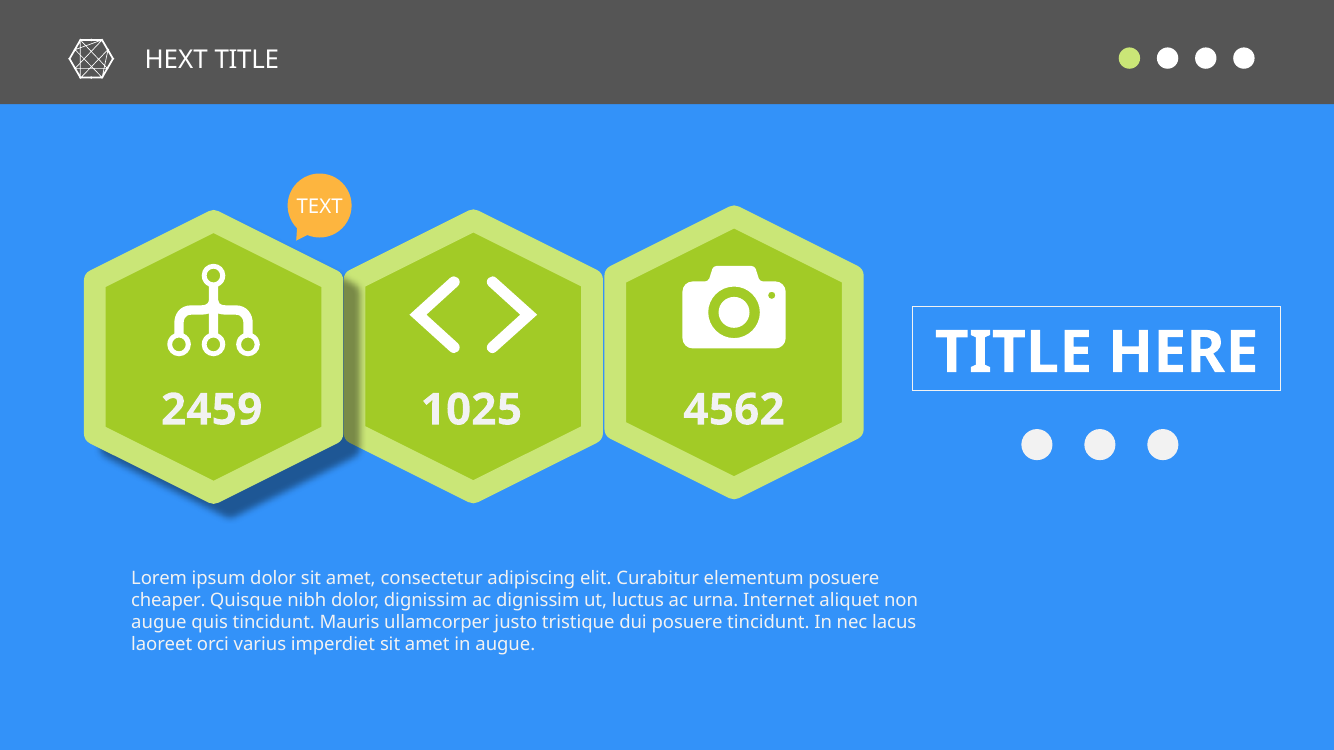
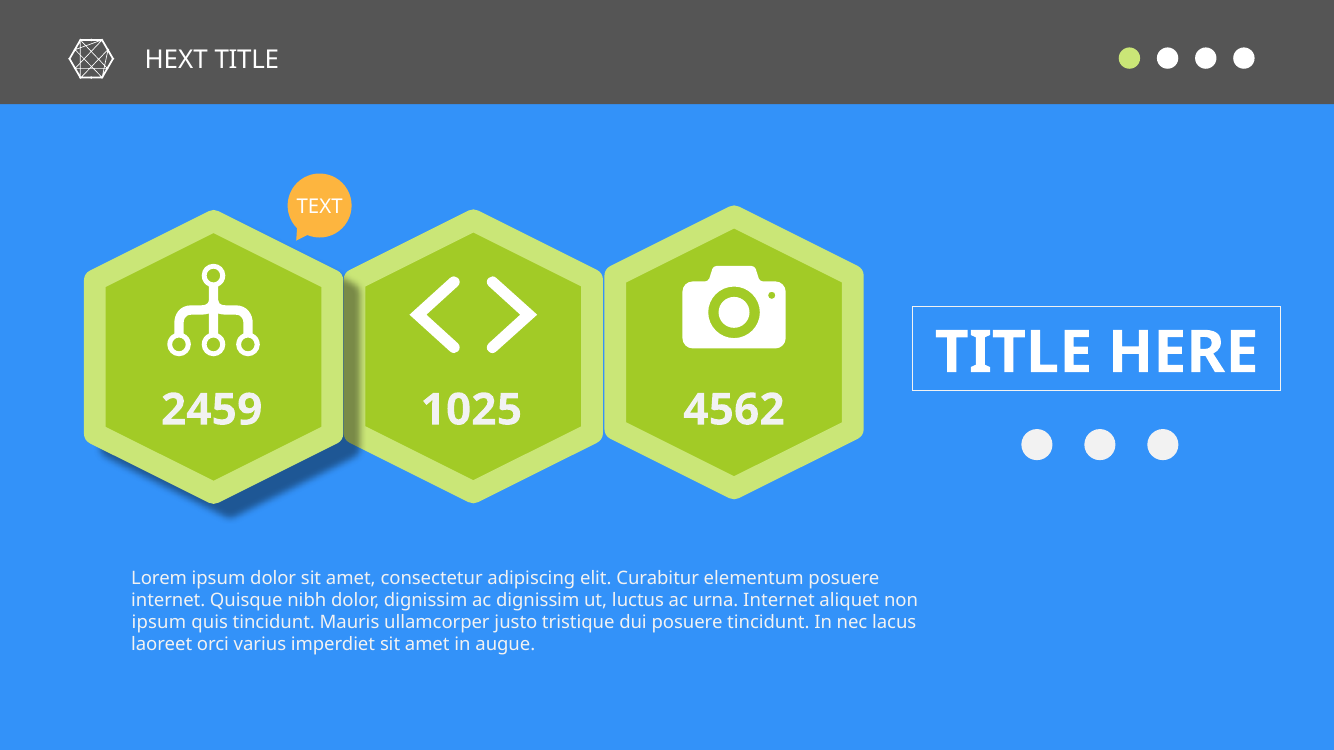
cheaper at (168, 600): cheaper -> internet
augue at (159, 623): augue -> ipsum
